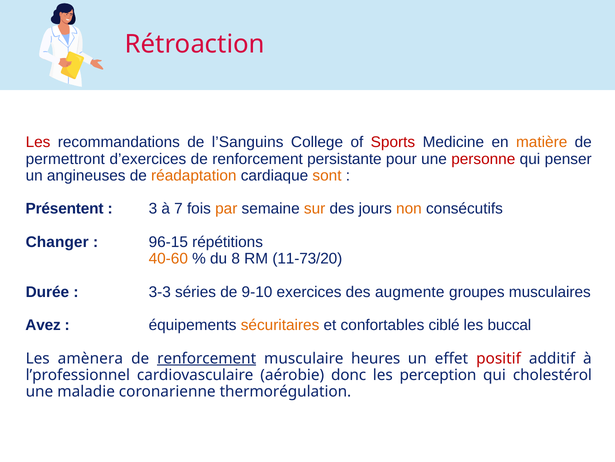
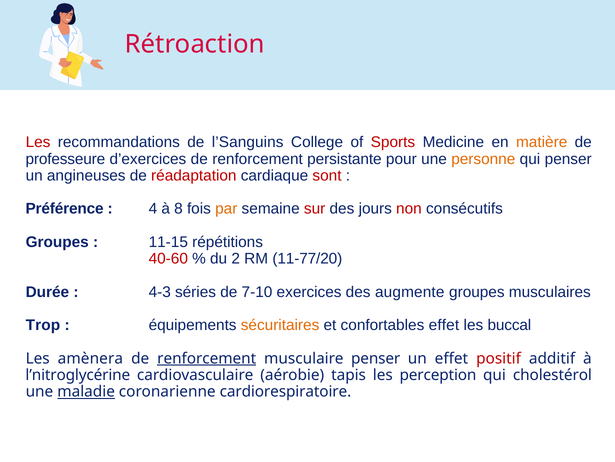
permettront: permettront -> professeure
personne colour: red -> orange
réadaptation colour: orange -> red
sont colour: orange -> red
Présentent: Présentent -> Préférence
3: 3 -> 4
7: 7 -> 8
sur colour: orange -> red
non colour: orange -> red
Changer at (57, 242): Changer -> Groupes
96-15: 96-15 -> 11-15
40-60 colour: orange -> red
8: 8 -> 2
11-73/20: 11-73/20 -> 11-77/20
3-3: 3-3 -> 4-3
9-10: 9-10 -> 7-10
Avez: Avez -> Trop
confortables ciblé: ciblé -> effet
musculaire heures: heures -> penser
l’professionnel: l’professionnel -> l’nitroglycérine
donc: donc -> tapis
maladie underline: none -> present
thermorégulation: thermorégulation -> cardiorespiratoire
